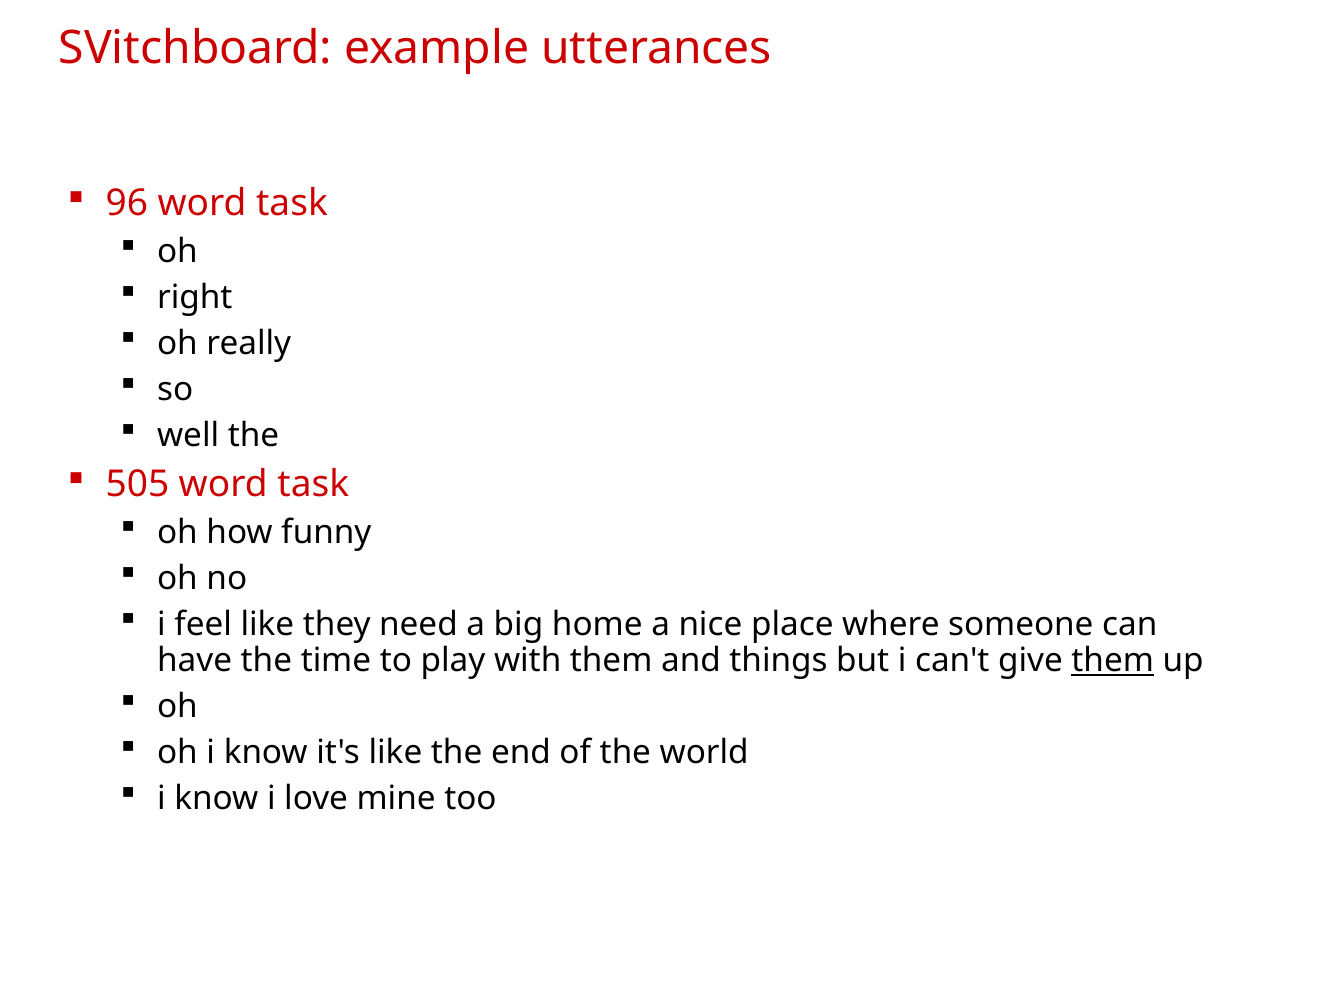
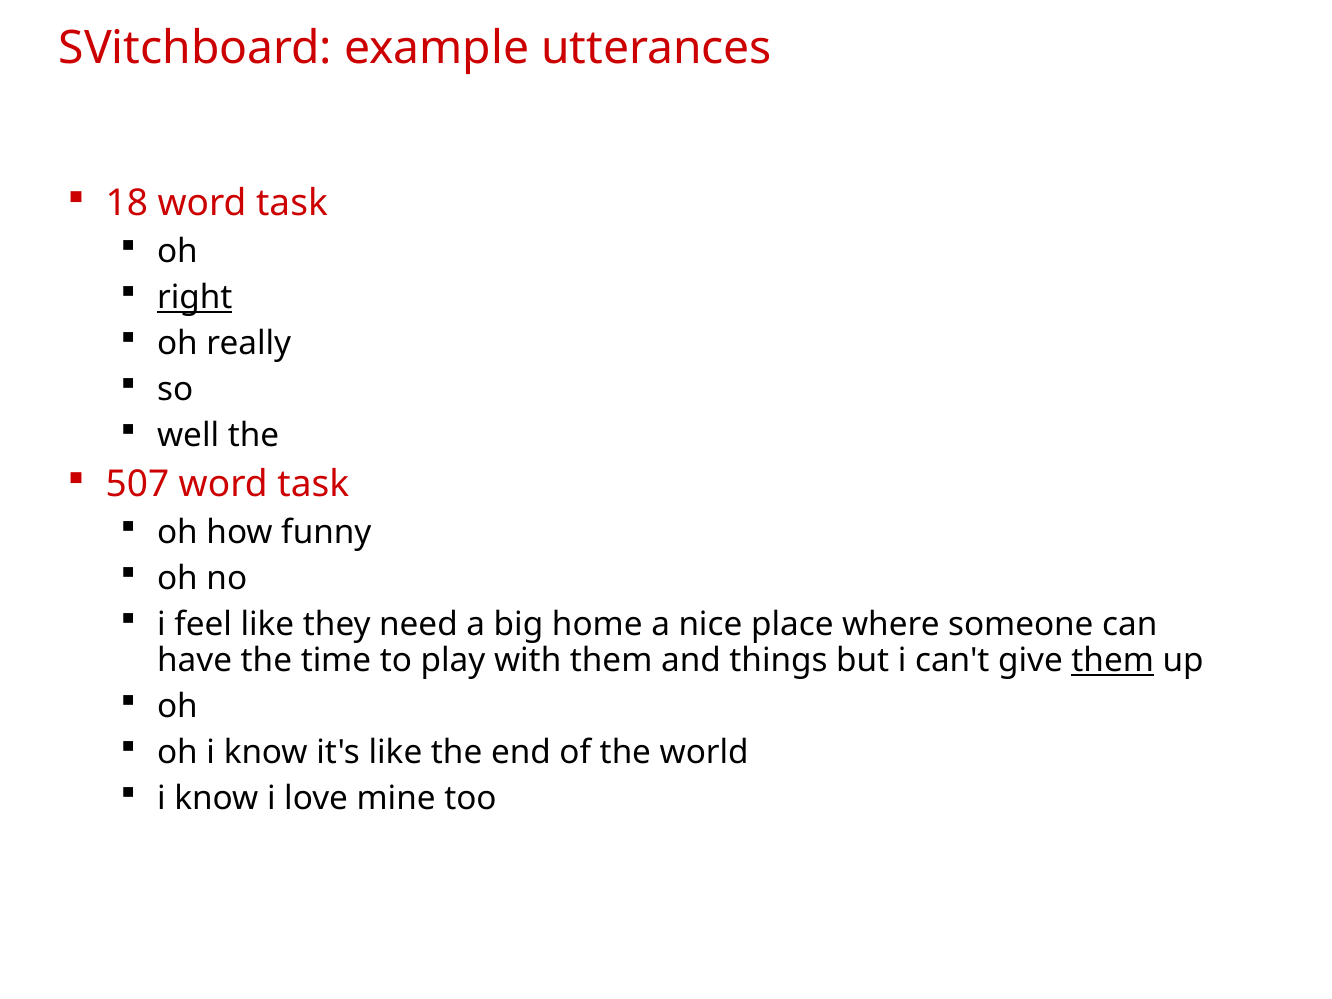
96: 96 -> 18
right underline: none -> present
505: 505 -> 507
